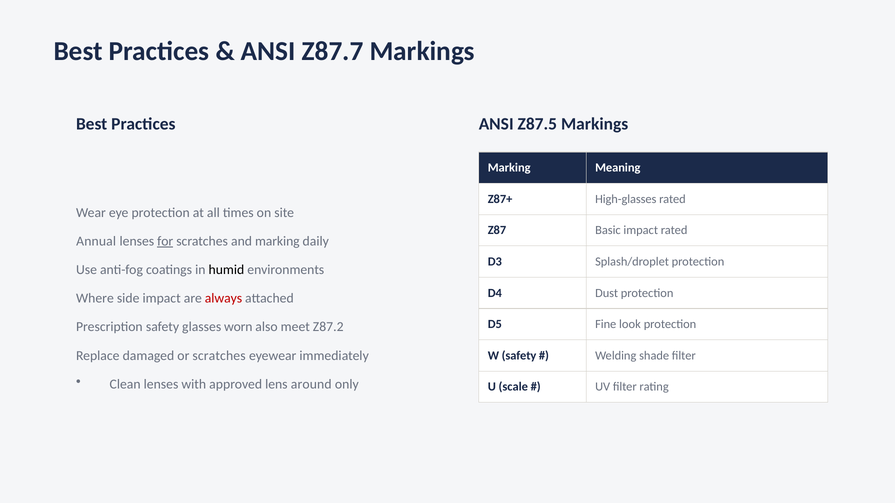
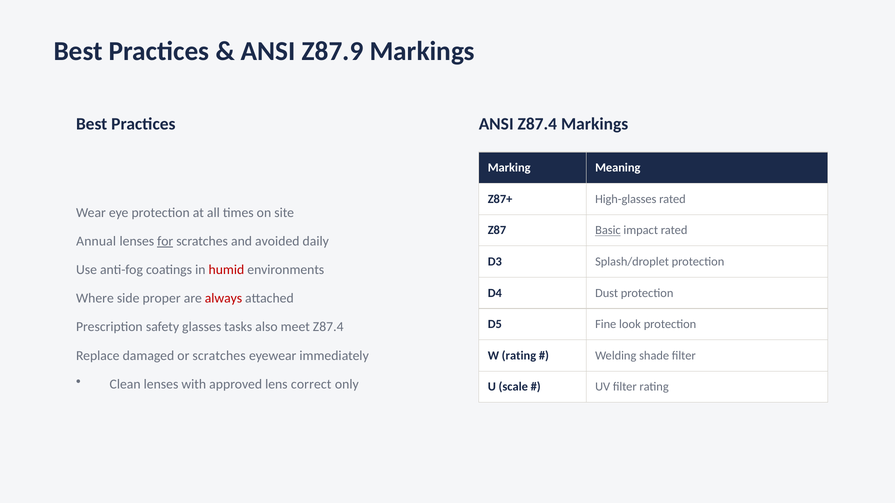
Z87.7: Z87.7 -> Z87.9
ANSI Z87.5: Z87.5 -> Z87.4
Basic underline: none -> present
and marking: marking -> avoided
humid colour: black -> red
side impact: impact -> proper
worn: worn -> tasks
meet Z87.2: Z87.2 -> Z87.4
W safety: safety -> rating
around: around -> correct
